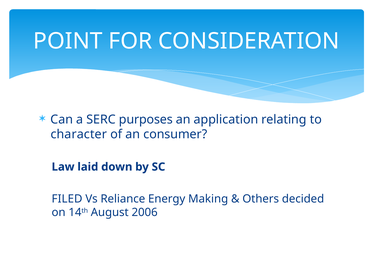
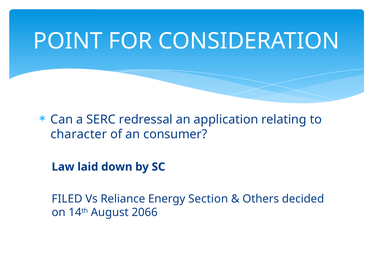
purposes: purposes -> redressal
Making: Making -> Section
2006: 2006 -> 2066
